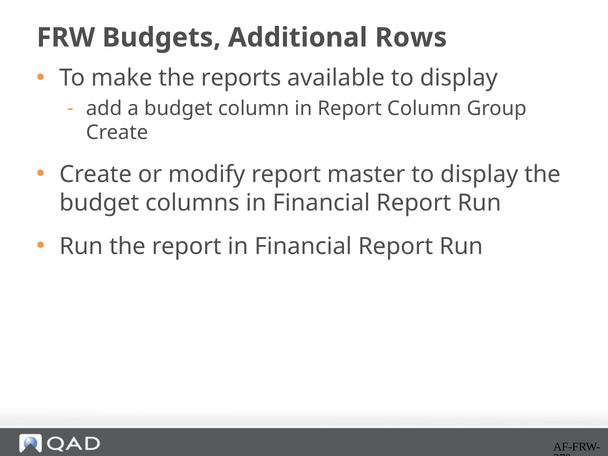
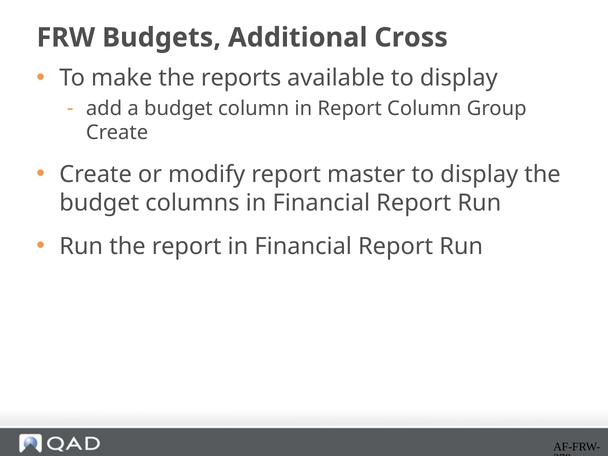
Rows: Rows -> Cross
